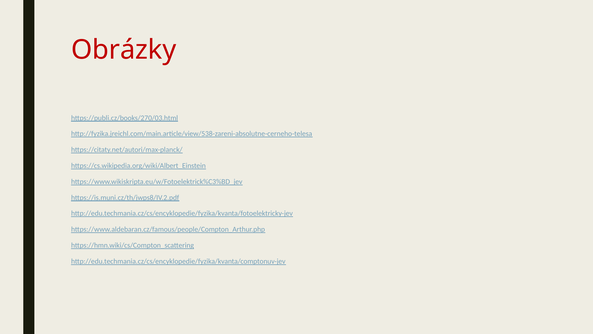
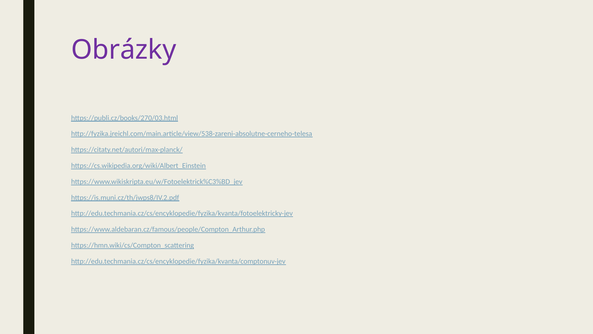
Obrázky colour: red -> purple
